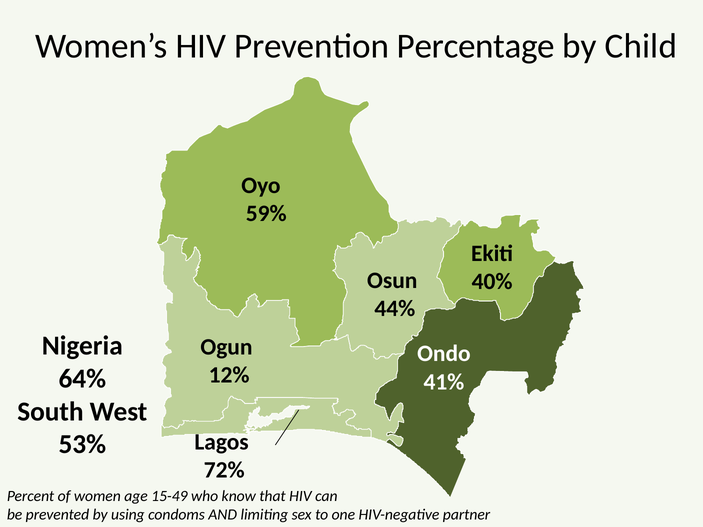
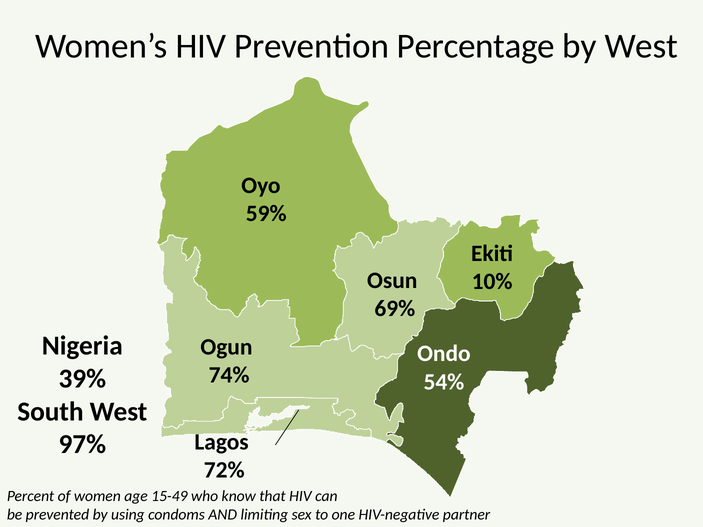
by Child: Child -> West
40%: 40% -> 10%
44%: 44% -> 69%
12%: 12% -> 74%
64%: 64% -> 39%
41%: 41% -> 54%
53%: 53% -> 97%
